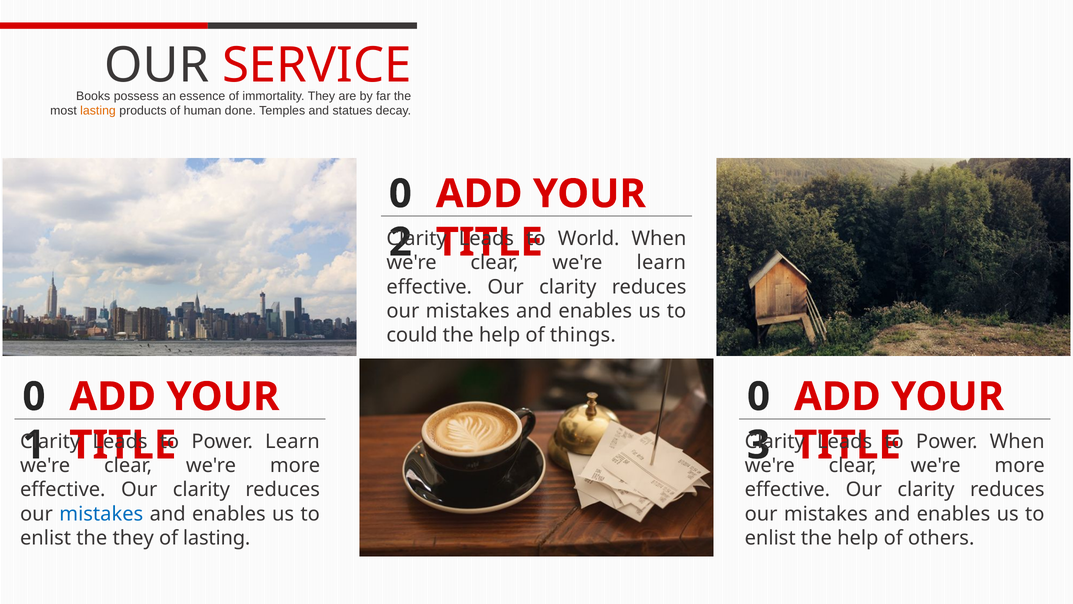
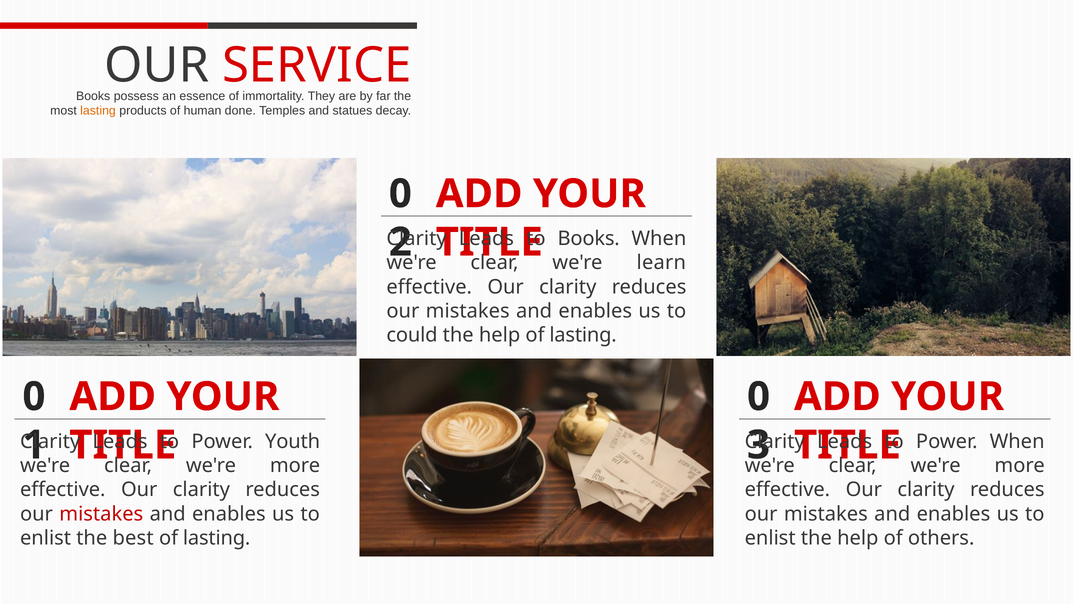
World at (589, 238): World -> Books
help of things: things -> lasting
Power Learn: Learn -> Youth
mistakes at (101, 514) colour: blue -> red
the they: they -> best
